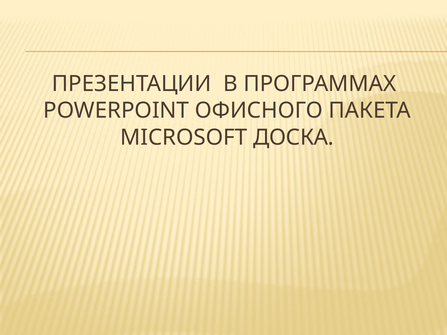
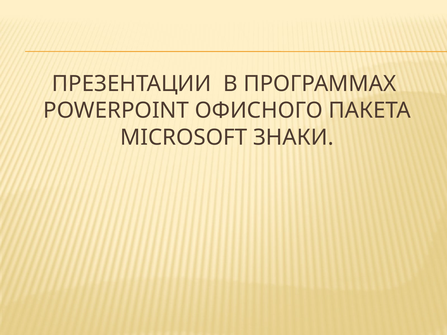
ДОСКА: ДОСКА -> ЗНАКИ
